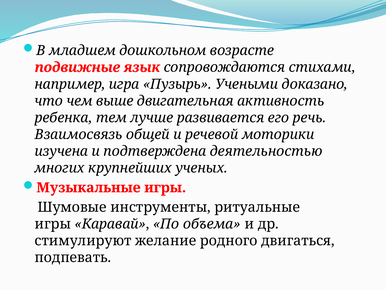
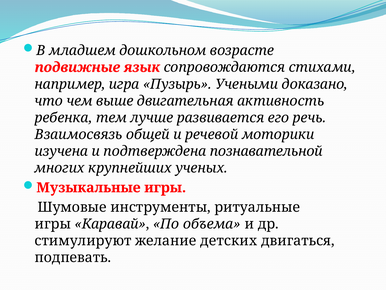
деятельностью: деятельностью -> познавательной
родного: родного -> детских
